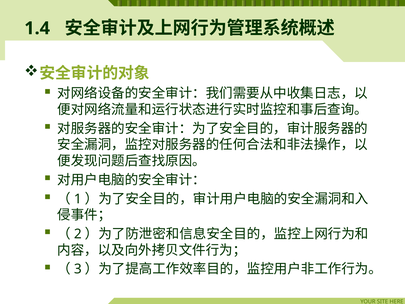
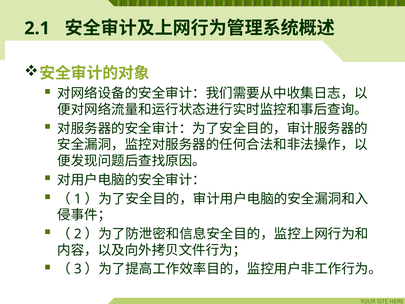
1.4: 1.4 -> 2.1
